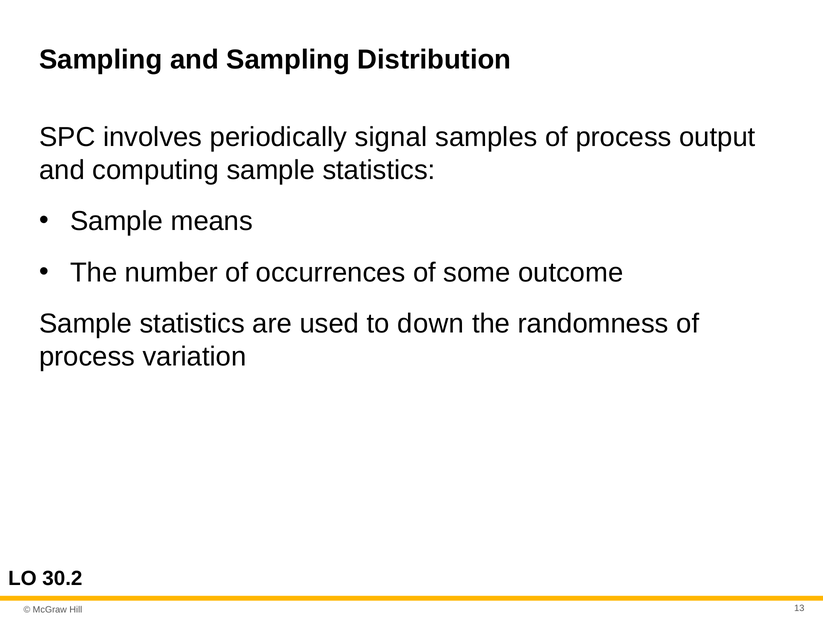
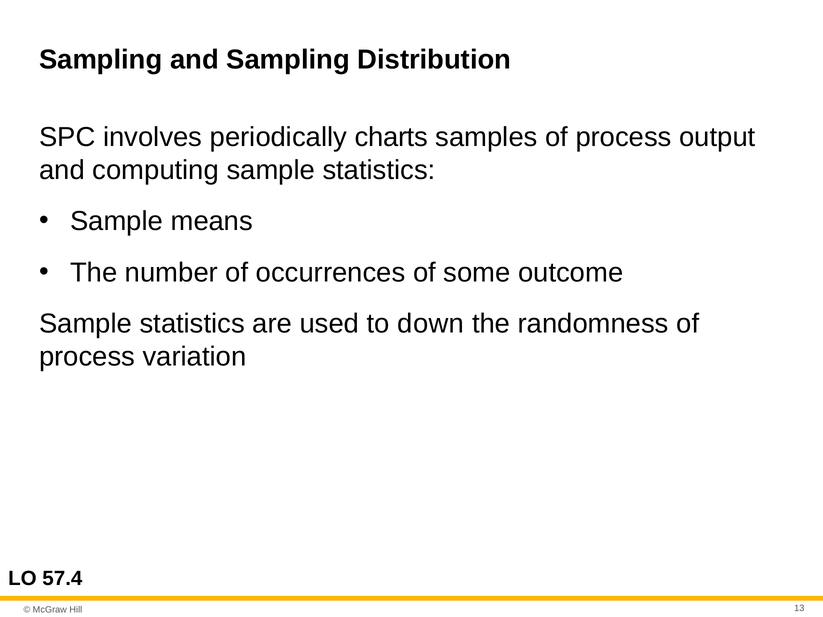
signal: signal -> charts
30.2: 30.2 -> 57.4
